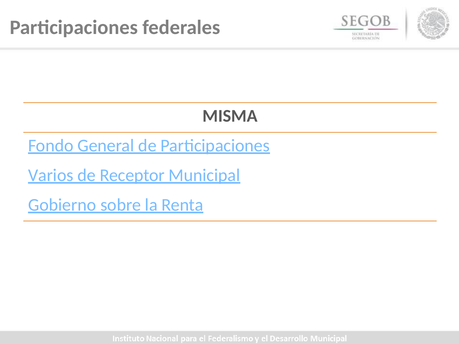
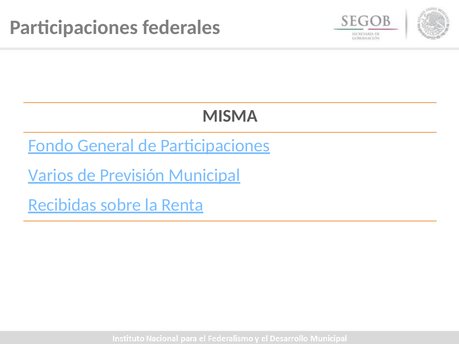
Receptor: Receptor -> Previsión
Gobierno: Gobierno -> Recibidas
